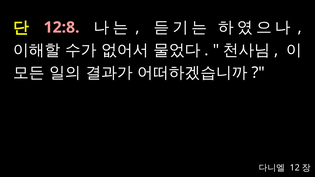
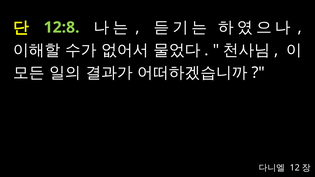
12:8 colour: pink -> light green
